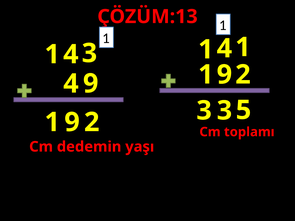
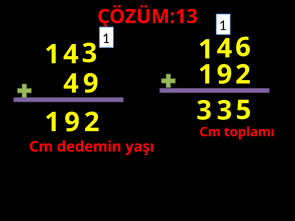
1 at (243, 47): 1 -> 6
